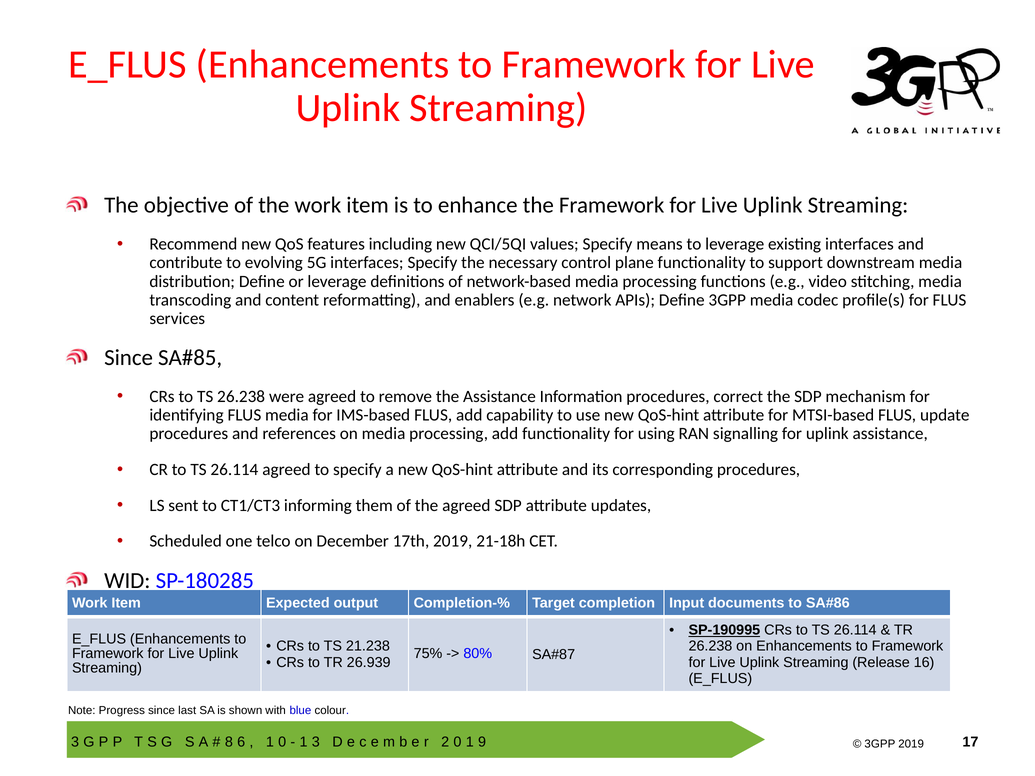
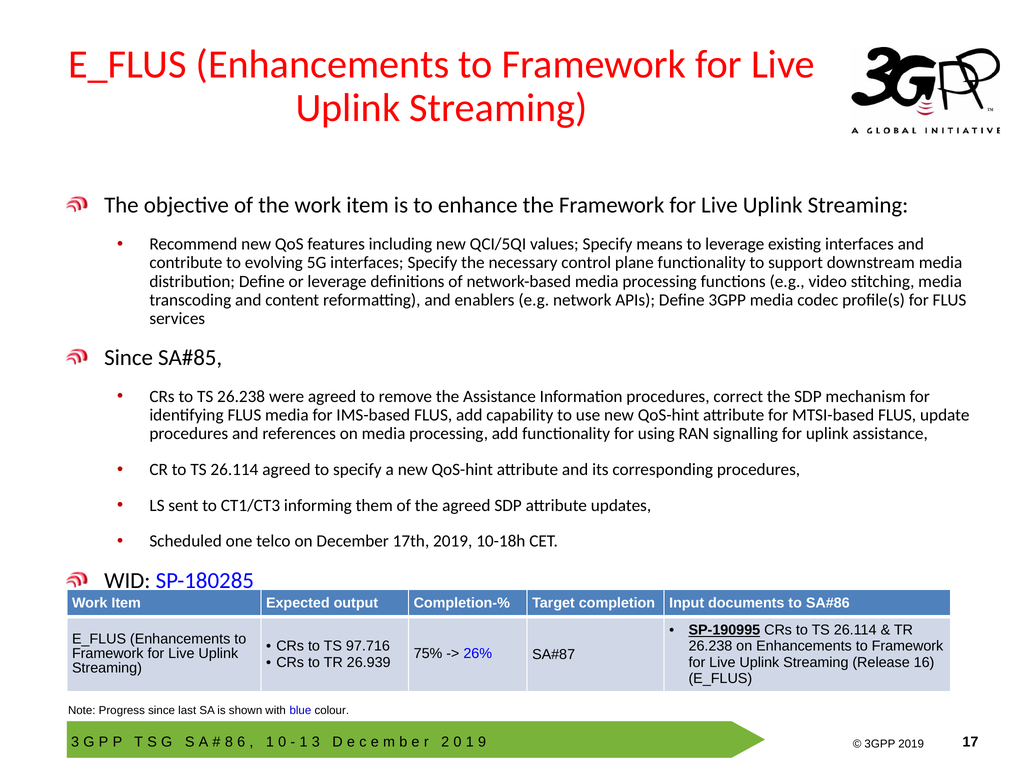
21-18h: 21-18h -> 10-18h
21.238: 21.238 -> 97.716
80%: 80% -> 26%
